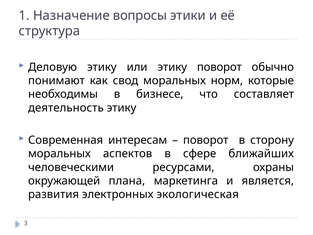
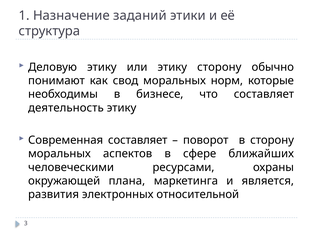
вопросы: вопросы -> заданий
этику поворот: поворот -> сторону
Современная интересам: интересам -> составляет
экологическая: экологическая -> относительной
